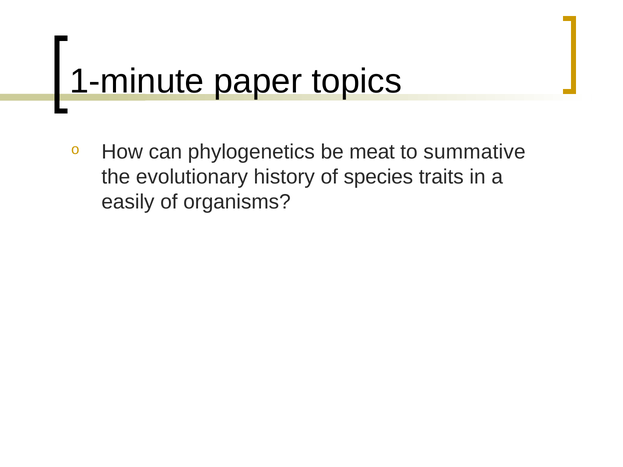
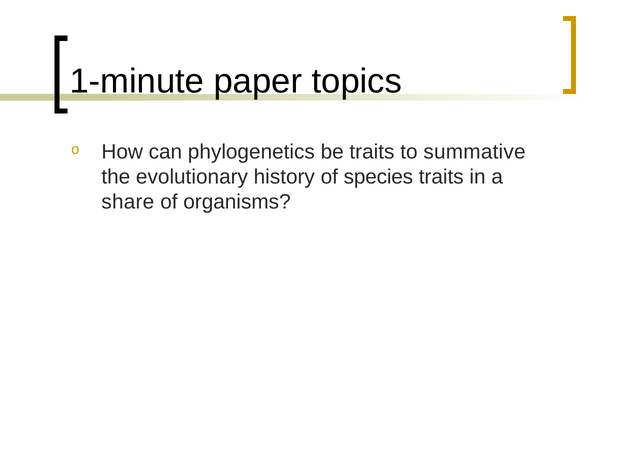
be meat: meat -> traits
easily: easily -> share
